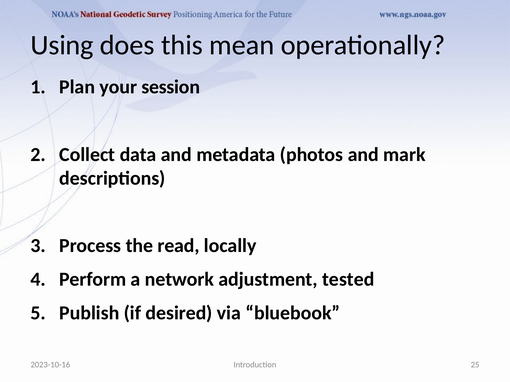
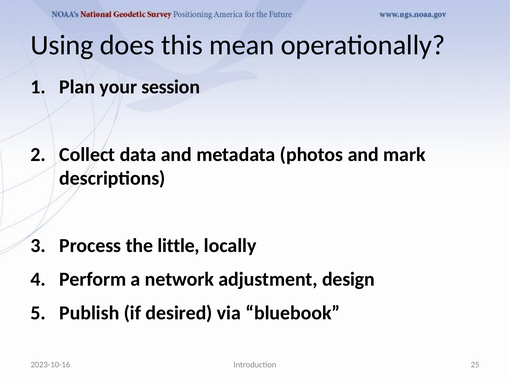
read: read -> little
tested: tested -> design
